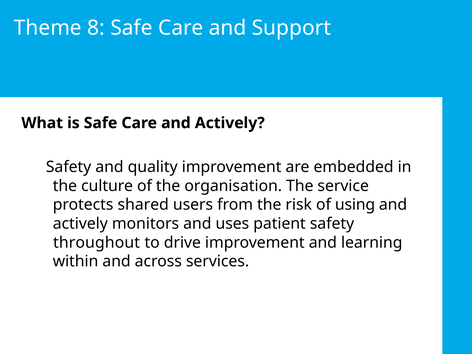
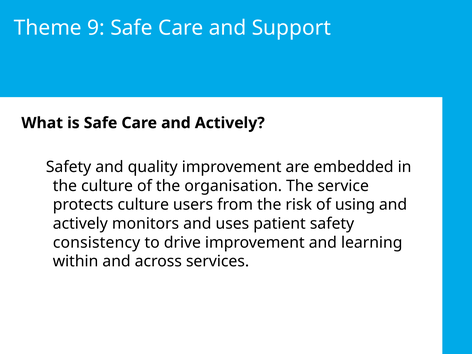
8: 8 -> 9
protects shared: shared -> culture
throughout: throughout -> consistency
